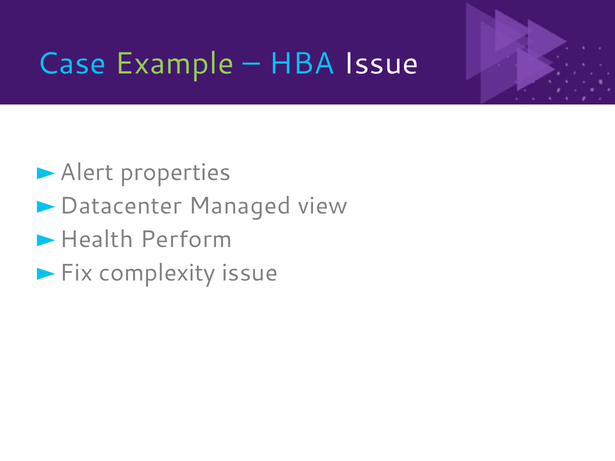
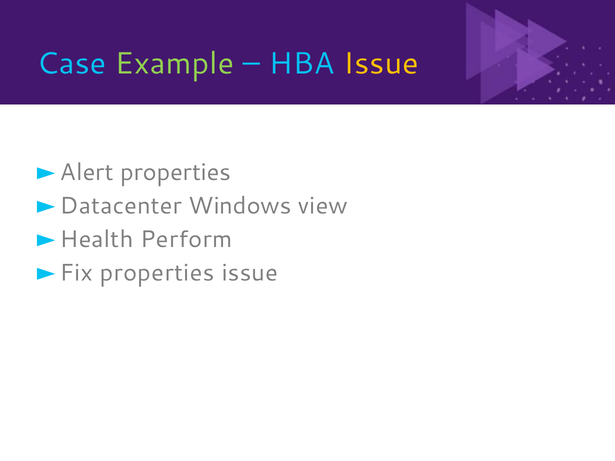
Issue at (381, 64) colour: white -> yellow
Managed: Managed -> Windows
complexity at (157, 273): complexity -> properties
